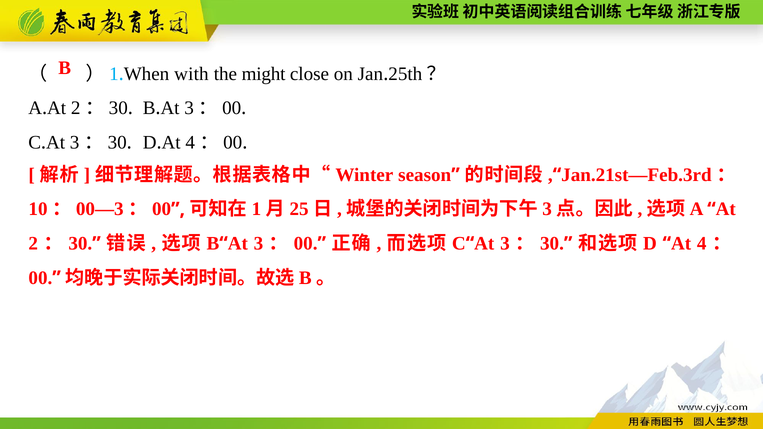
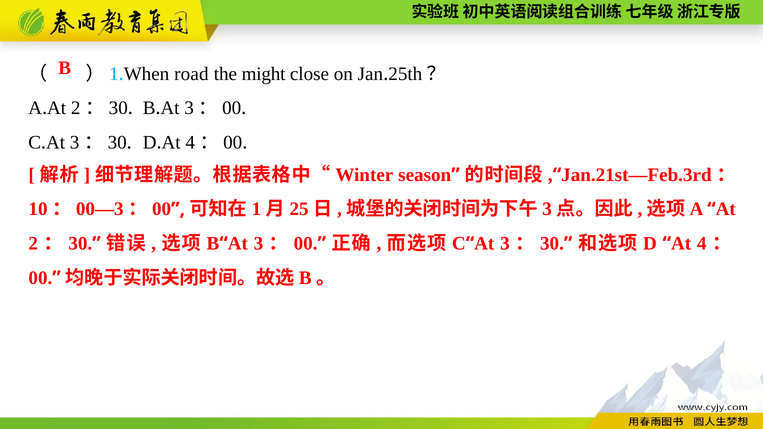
with: with -> road
